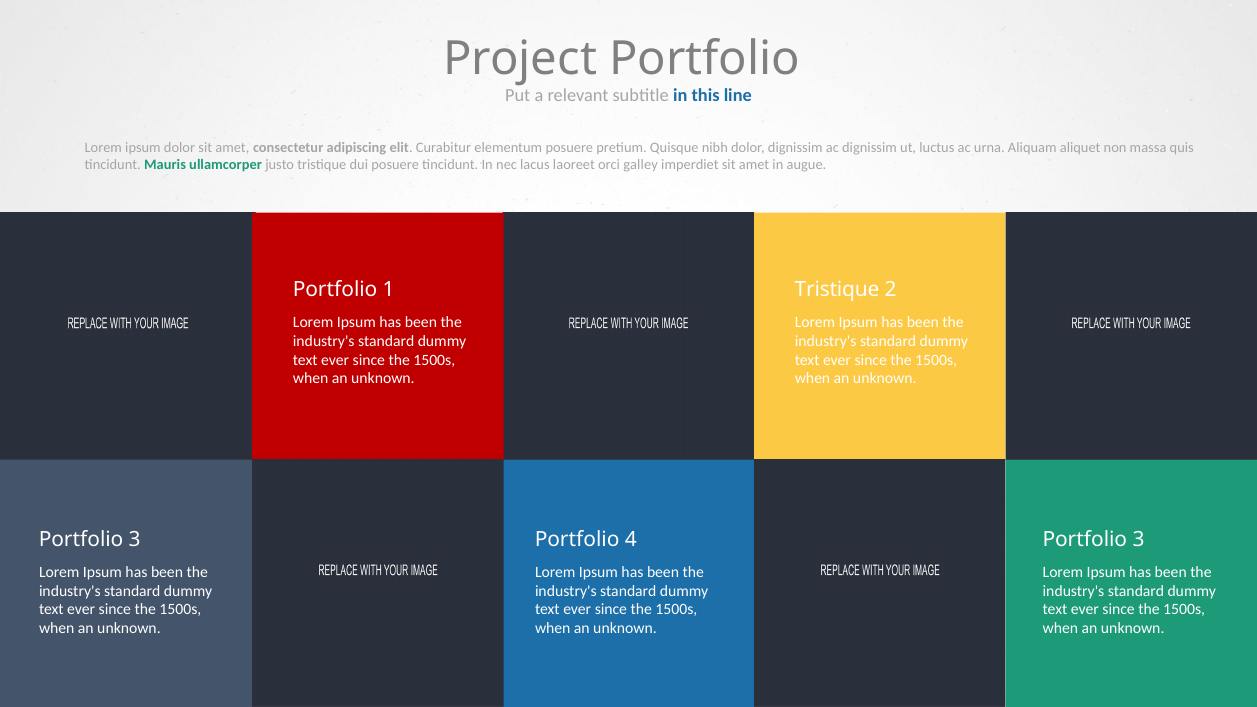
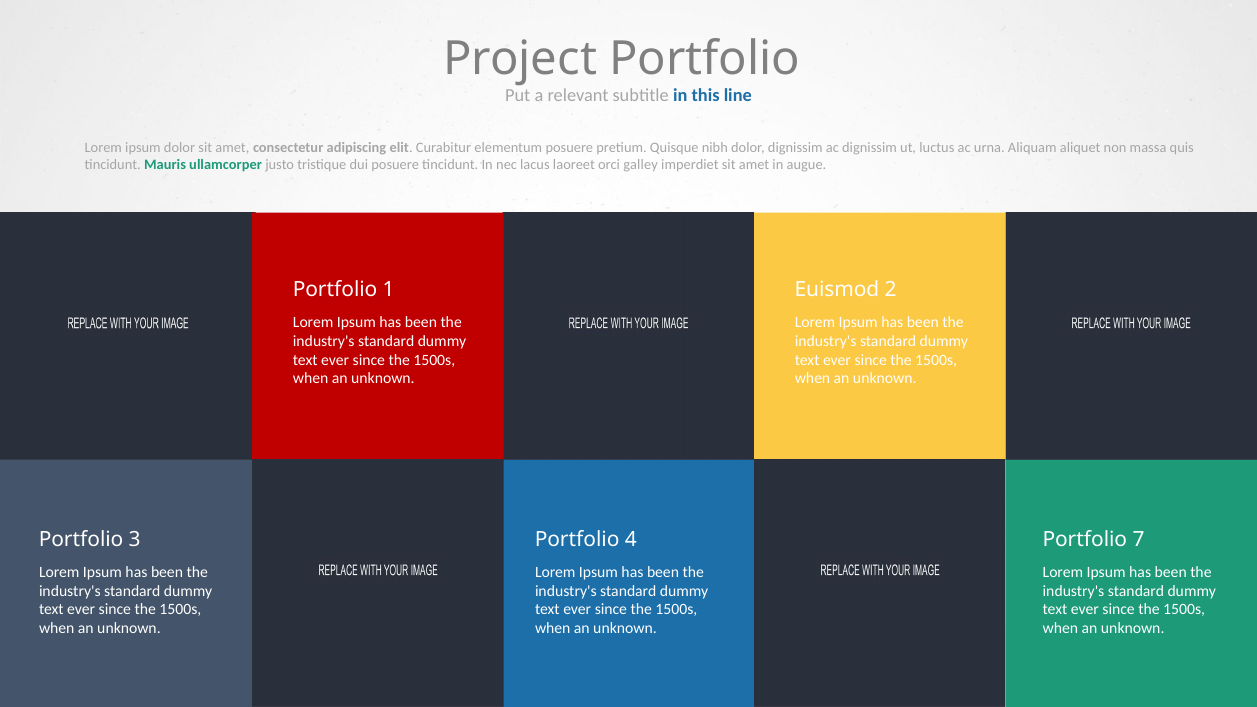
Tristique at (837, 289): Tristique -> Euismod
3 at (1138, 539): 3 -> 7
